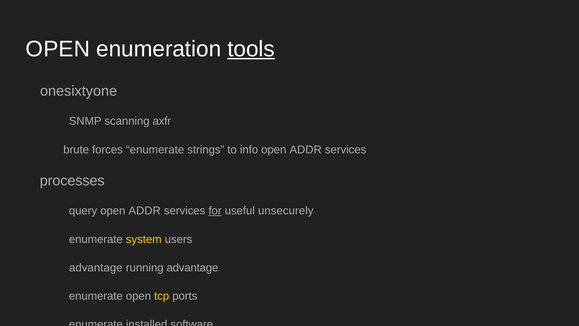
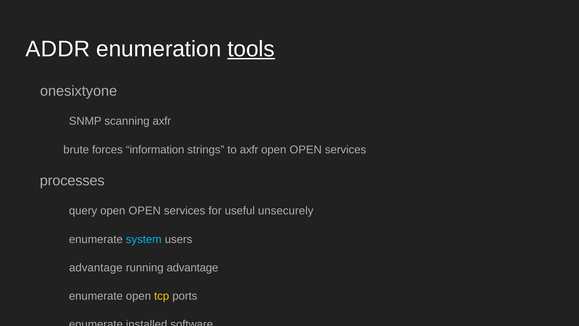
OPEN at (58, 49): OPEN -> ADDR
forces enumerate: enumerate -> information
to info: info -> axfr
ADDR at (306, 150): ADDR -> OPEN
query open ADDR: ADDR -> OPEN
for underline: present -> none
system colour: yellow -> light blue
